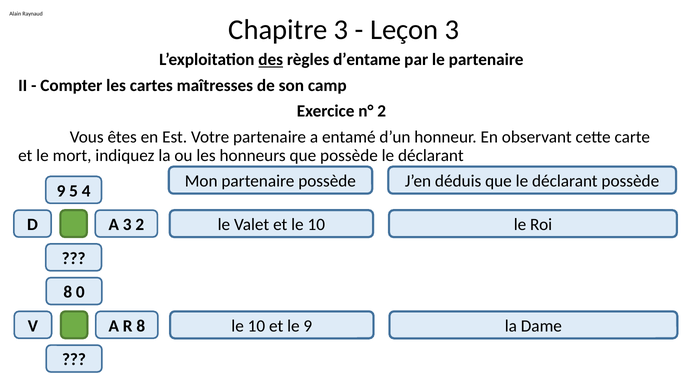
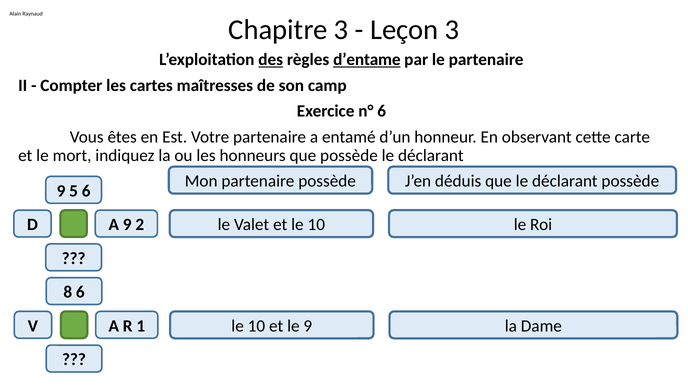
d’entame underline: none -> present
n° 2: 2 -> 6
5 4: 4 -> 6
A 3: 3 -> 9
8 0: 0 -> 6
R 8: 8 -> 1
